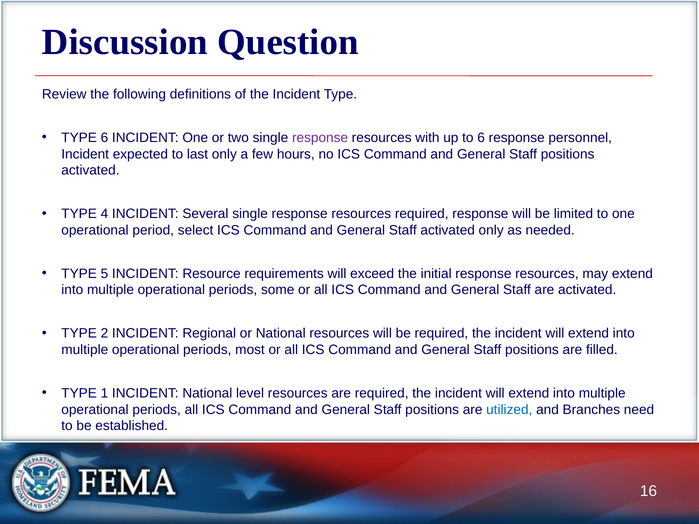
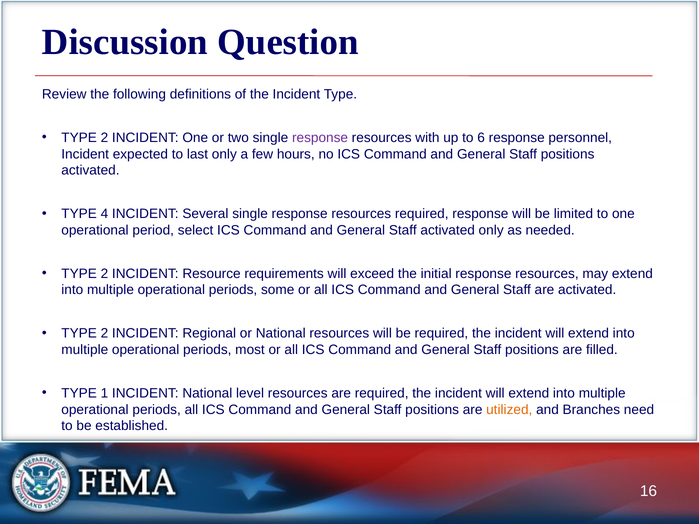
6 at (104, 138): 6 -> 2
5 at (104, 274): 5 -> 2
utilized colour: blue -> orange
